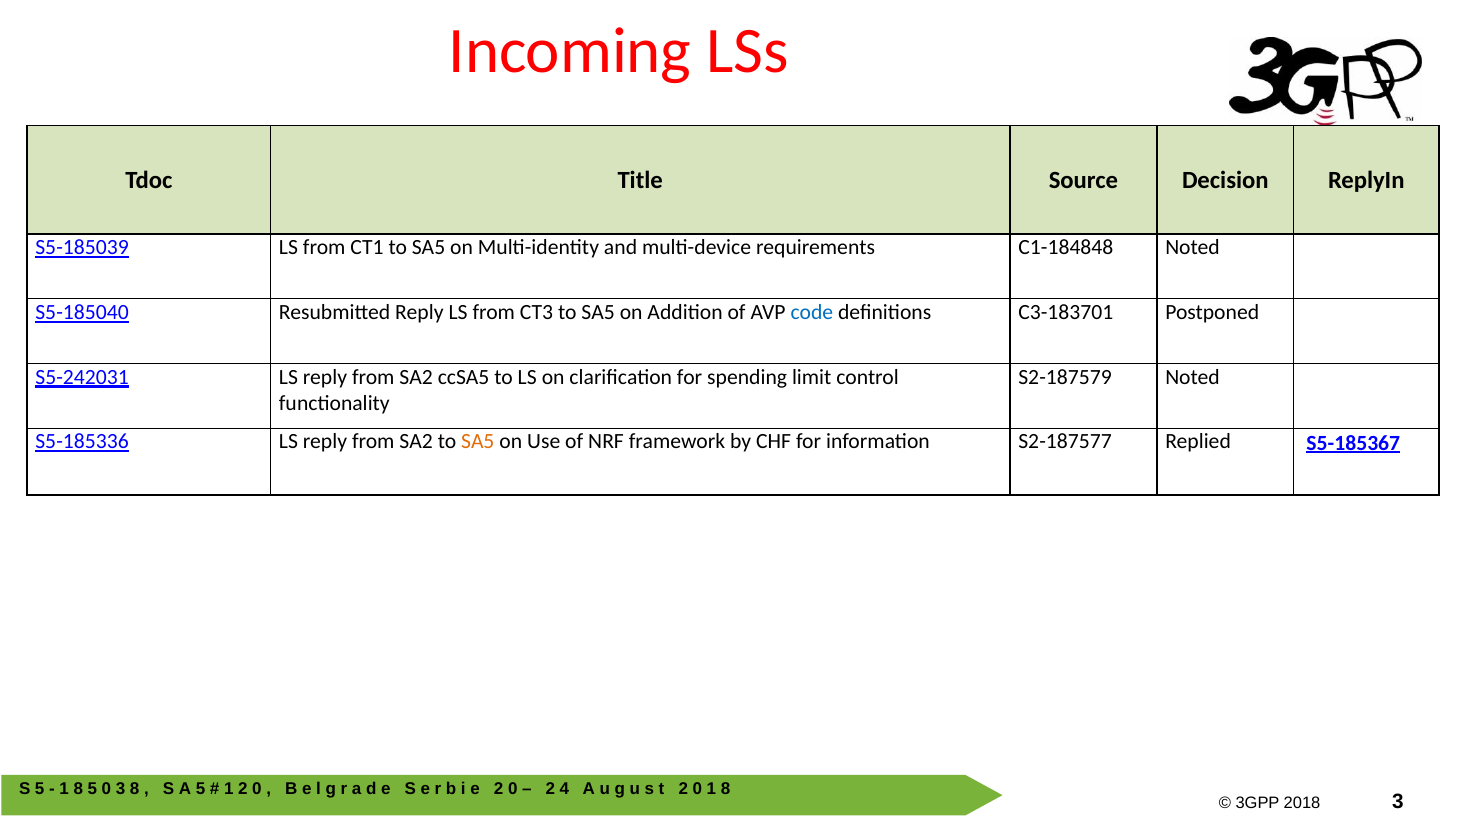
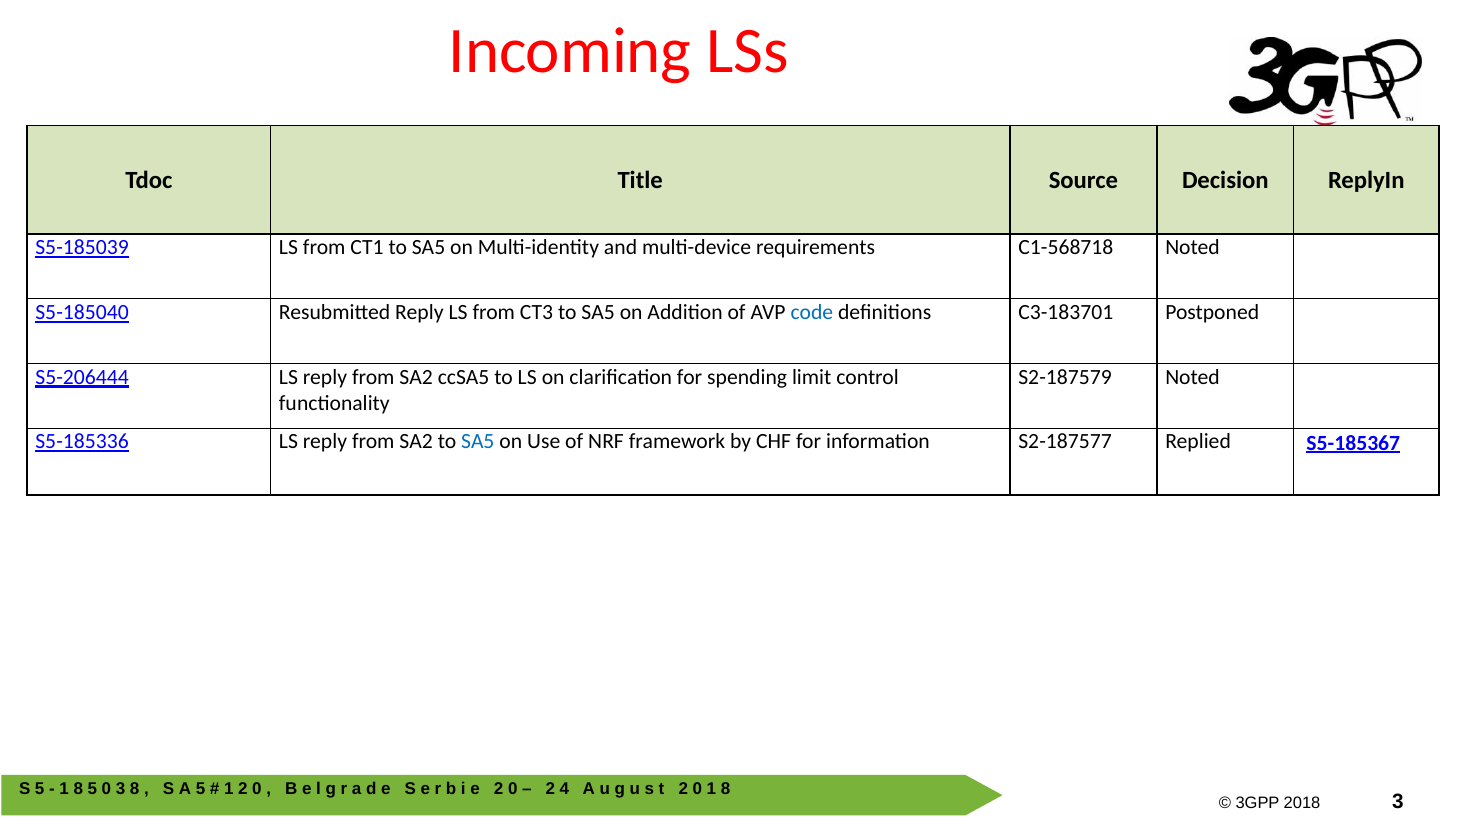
C1-184848: C1-184848 -> C1-568718
S5-242031: S5-242031 -> S5-206444
SA5 at (478, 442) colour: orange -> blue
